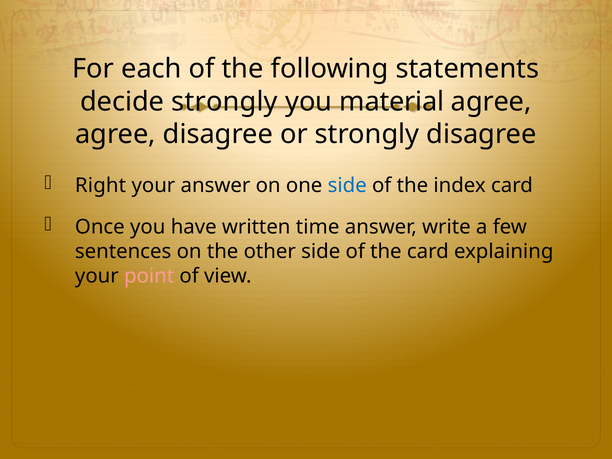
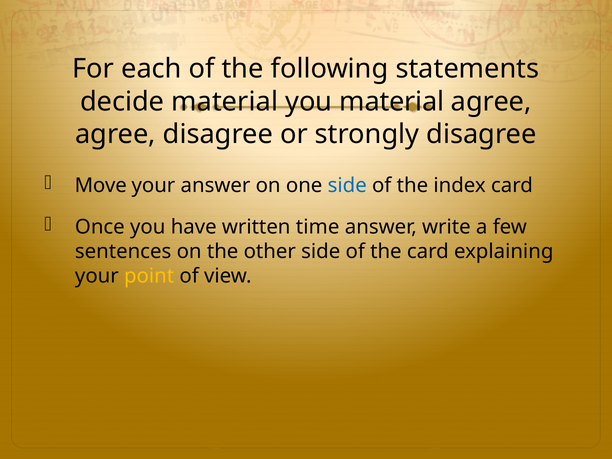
decide strongly: strongly -> material
Right: Right -> Move
point colour: pink -> yellow
